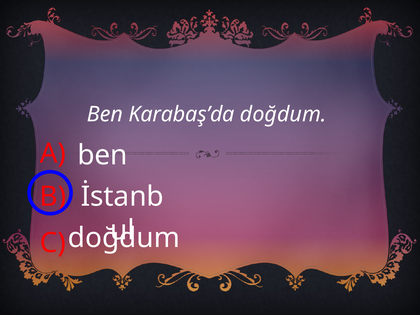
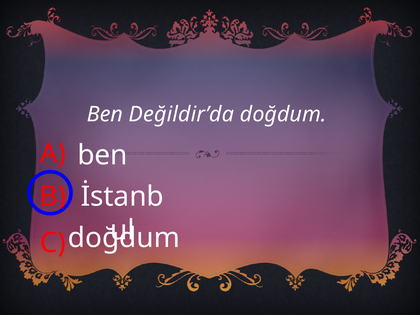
Karabaş’da: Karabaş’da -> Değildir’da
